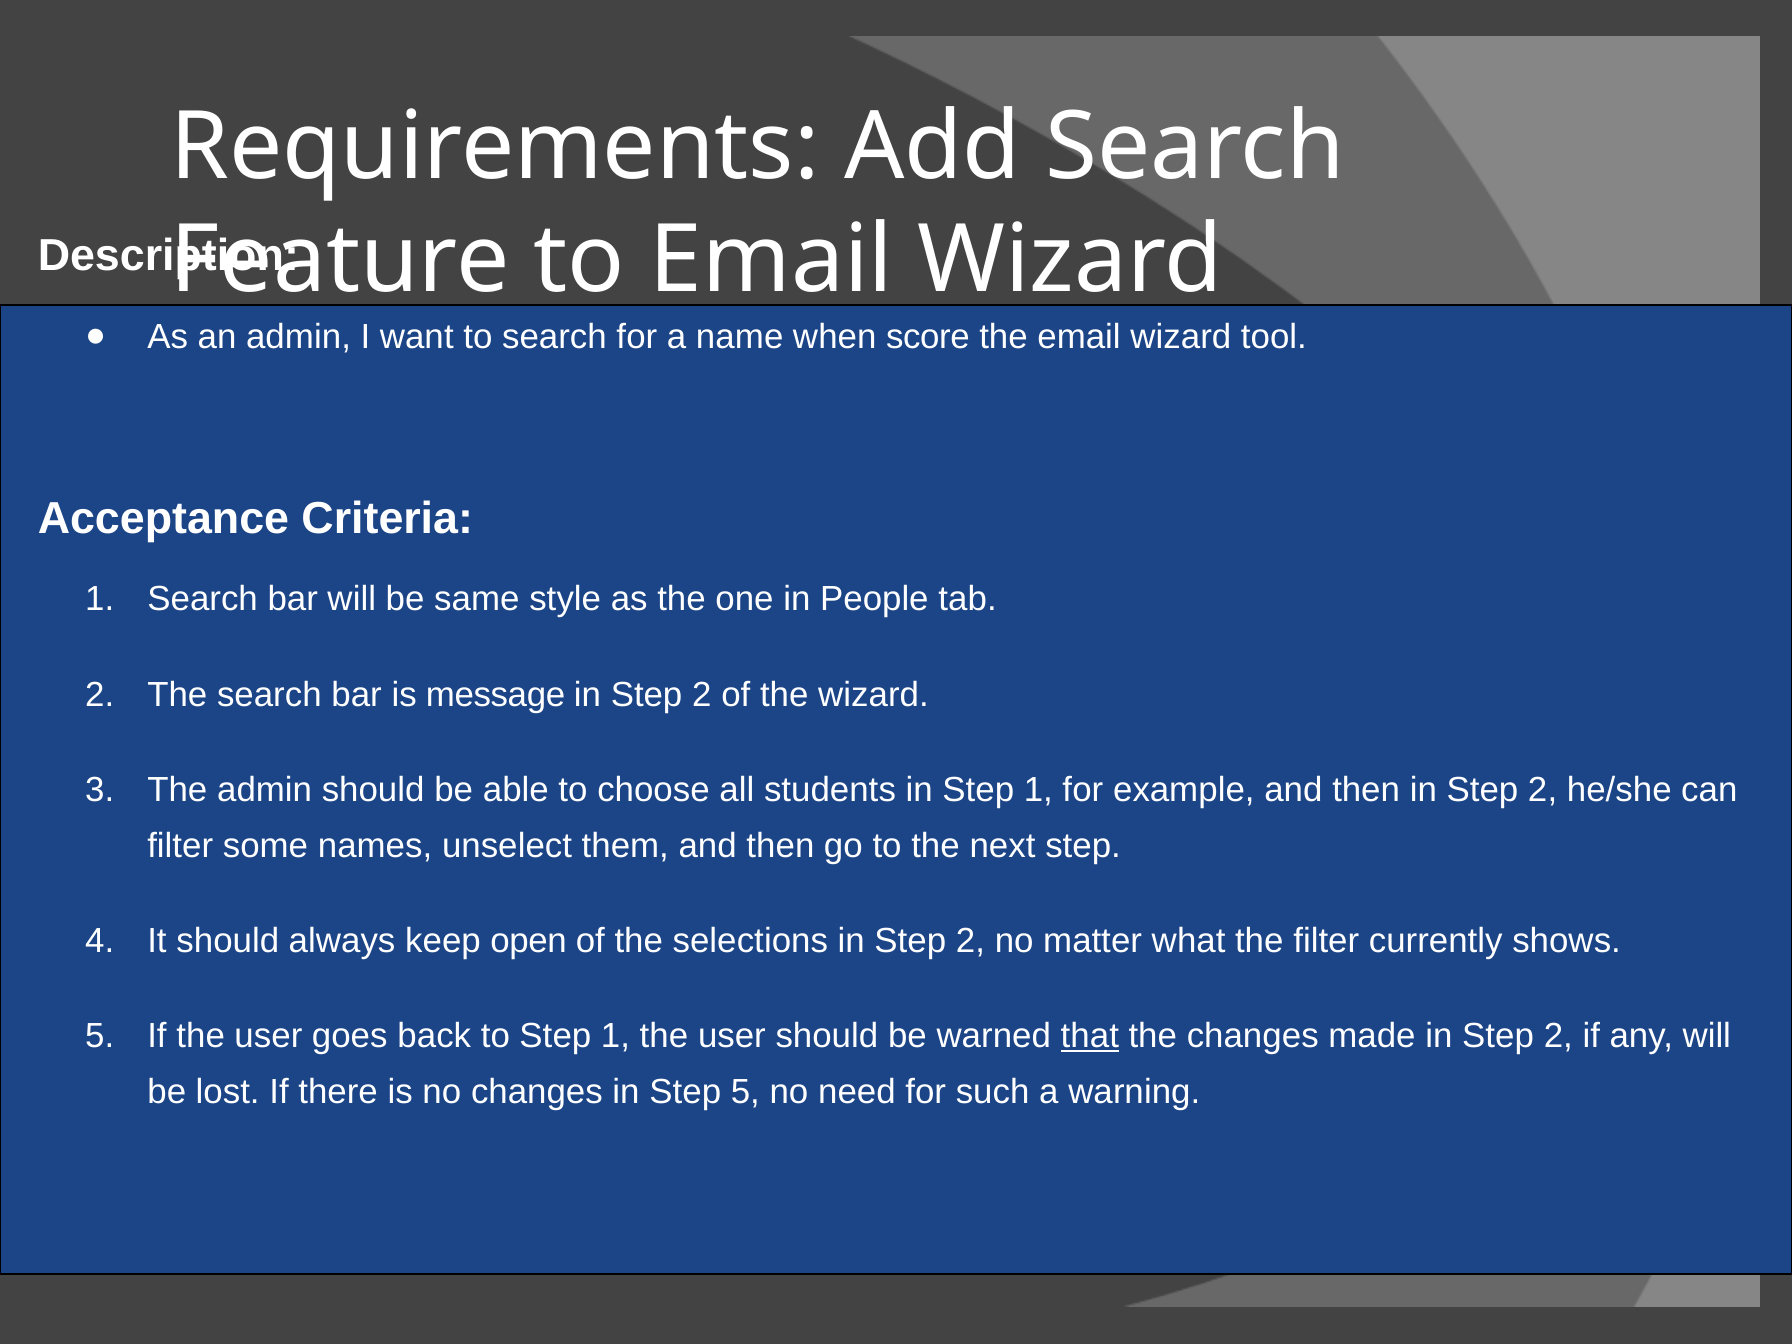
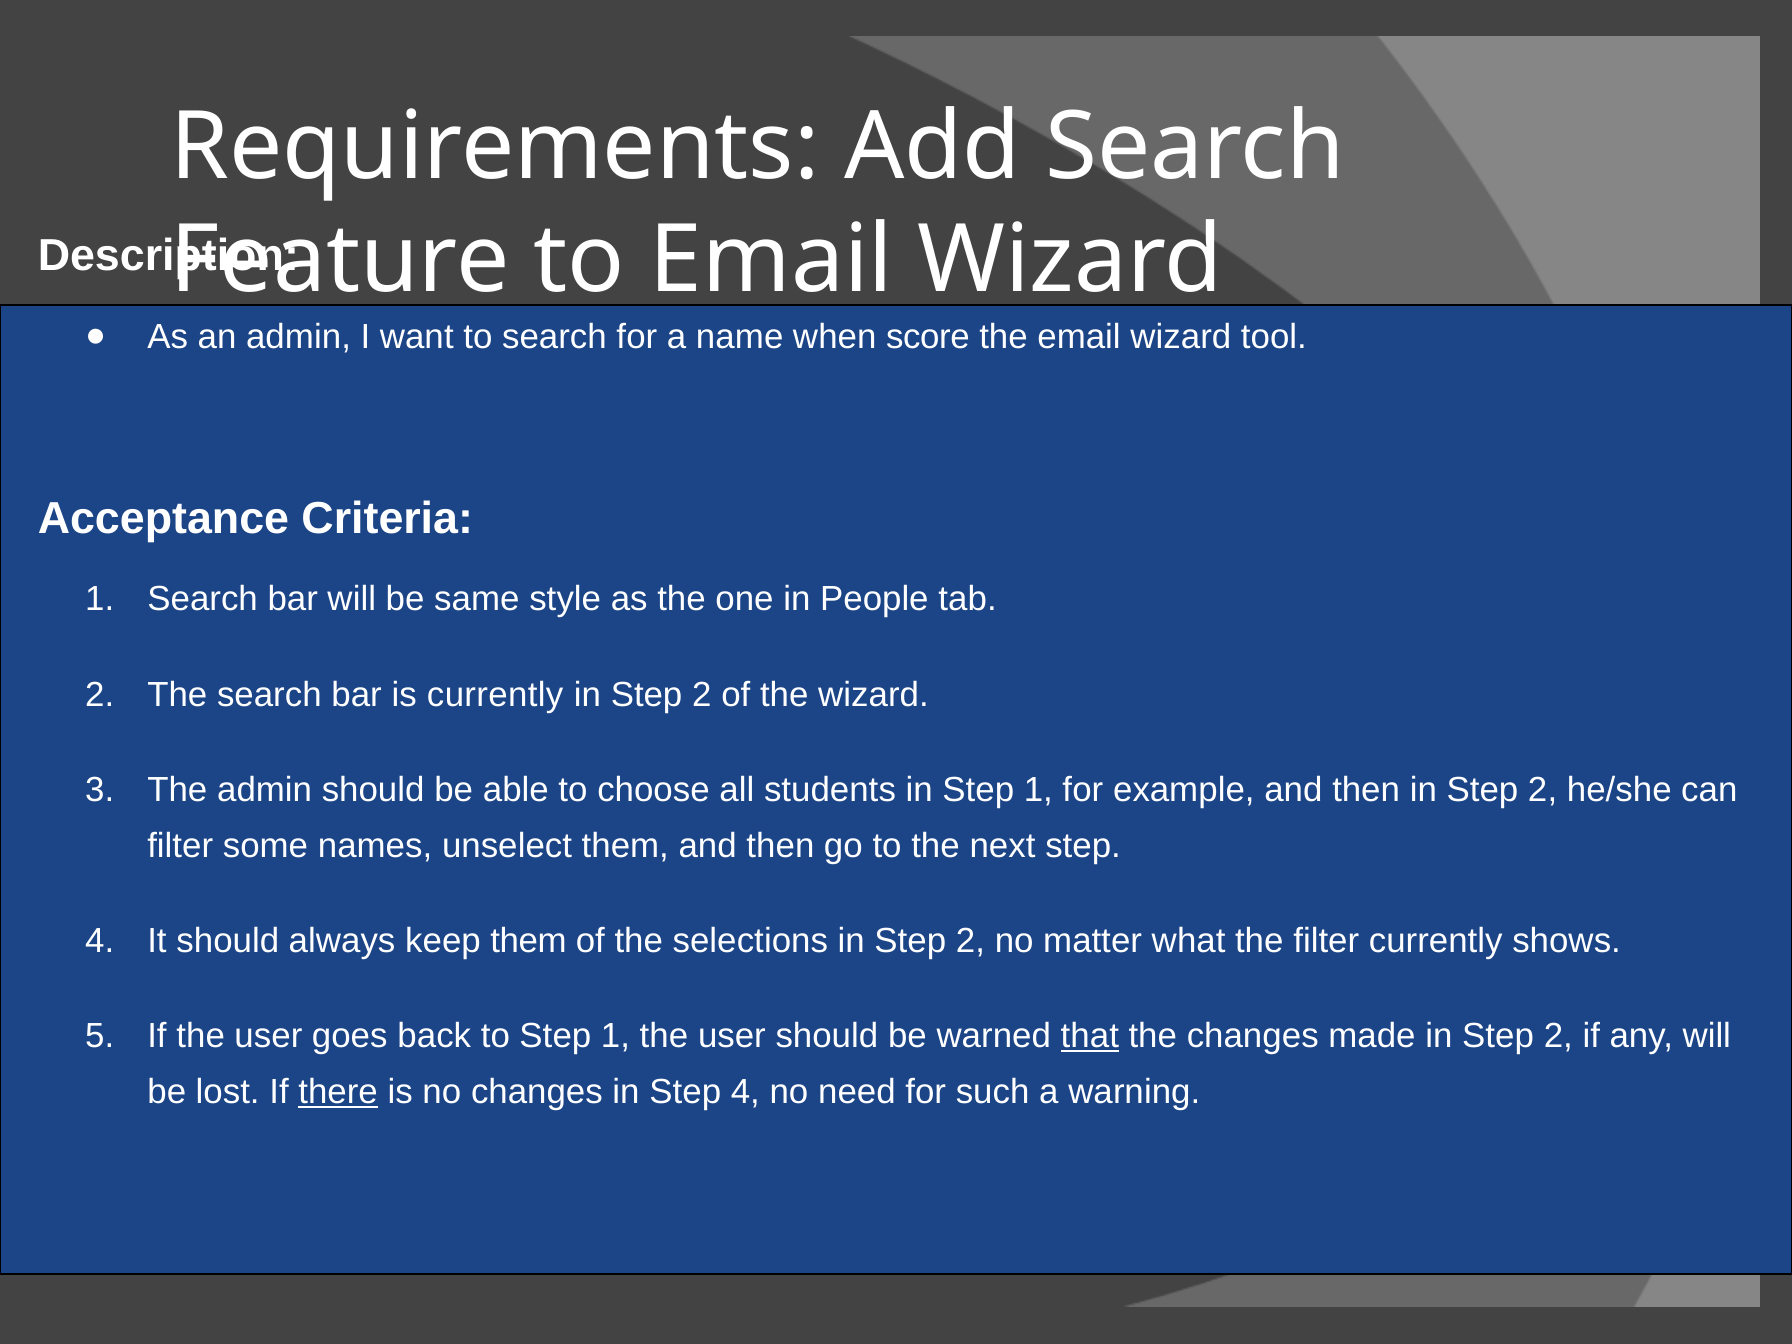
is message: message -> currently
keep open: open -> them
there underline: none -> present
in Step 5: 5 -> 4
